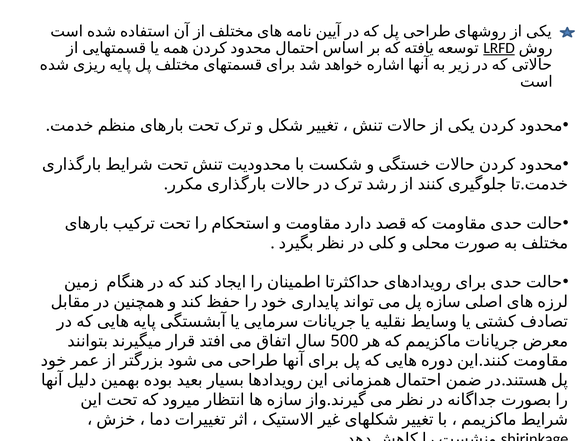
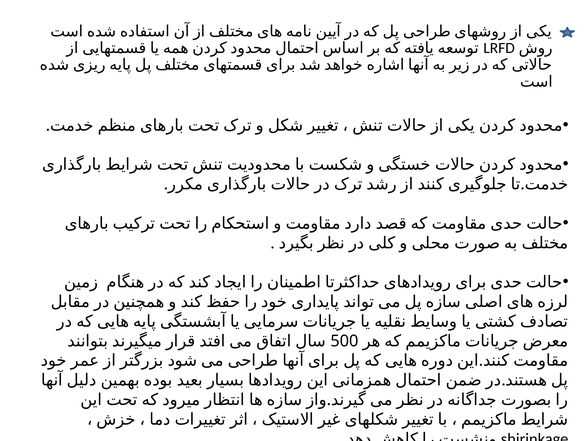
LRFD underline: present -> none
